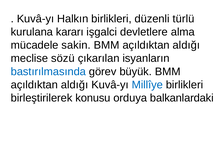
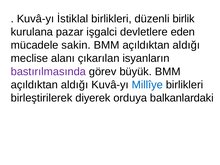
Halkın: Halkın -> İstiklal
türlü: türlü -> birlik
kararı: kararı -> pazar
alma: alma -> eden
sözü: sözü -> alanı
bastırılmasında colour: blue -> purple
konusu: konusu -> diyerek
